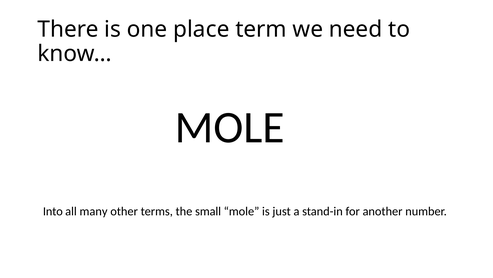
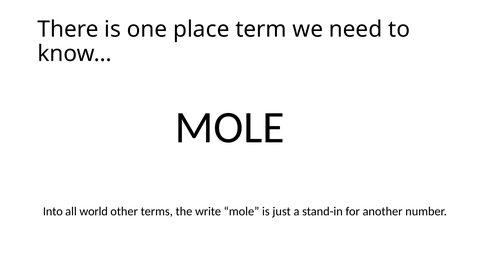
many: many -> world
small: small -> write
